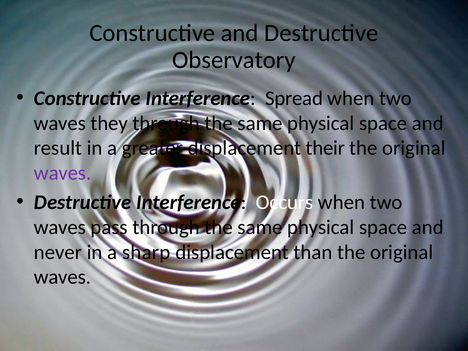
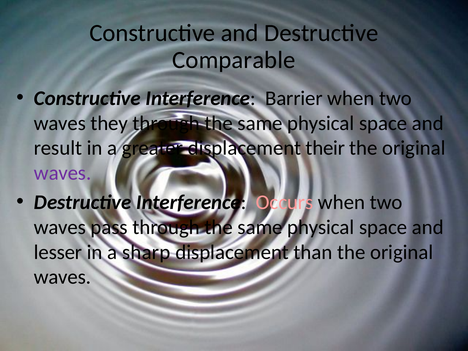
Observatory: Observatory -> Comparable
Spread: Spread -> Barrier
Occurs colour: white -> pink
never: never -> lesser
